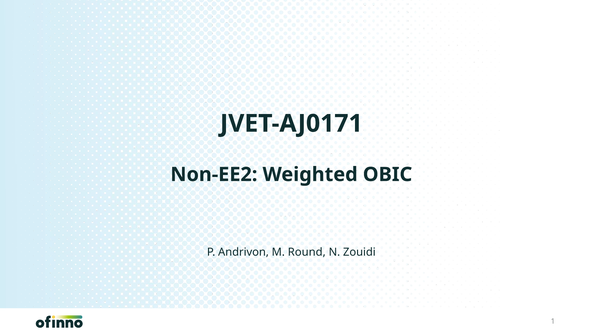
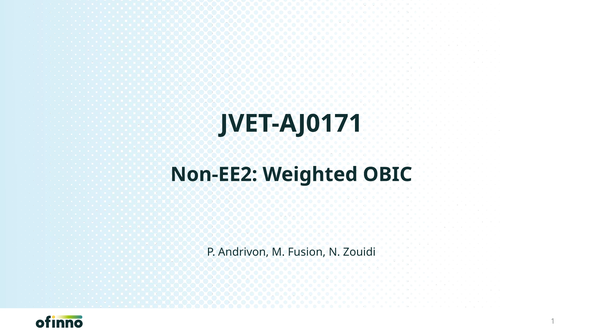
Round: Round -> Fusion
